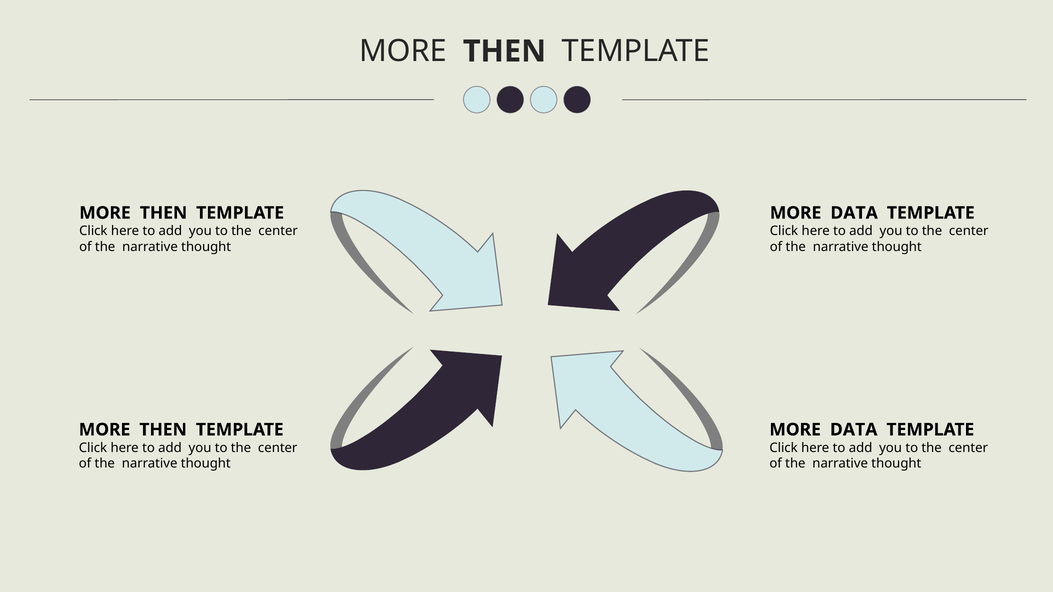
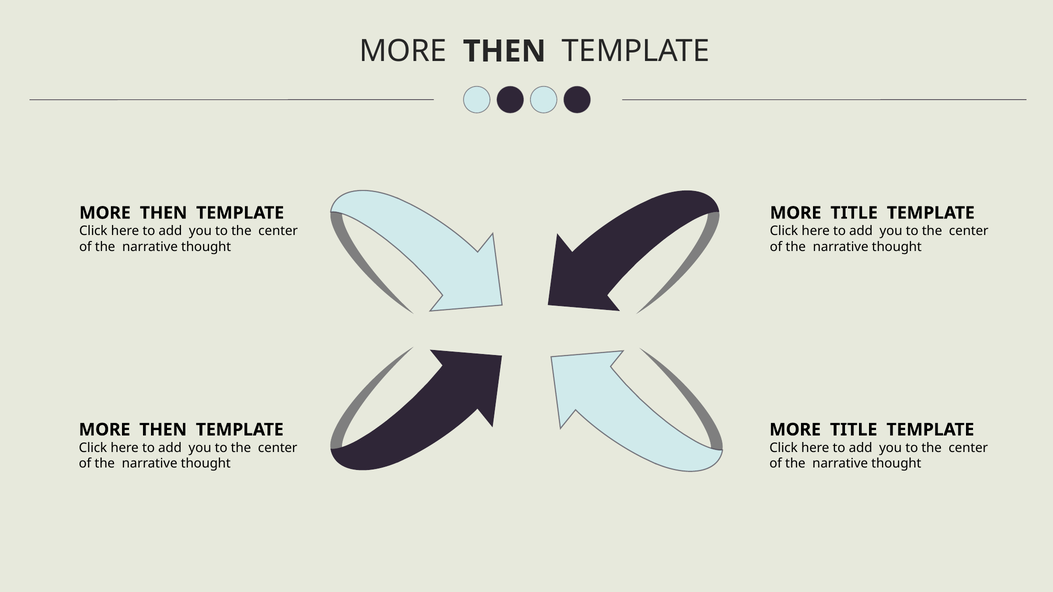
DATA at (854, 213): DATA -> TITLE
DATA at (854, 430): DATA -> TITLE
